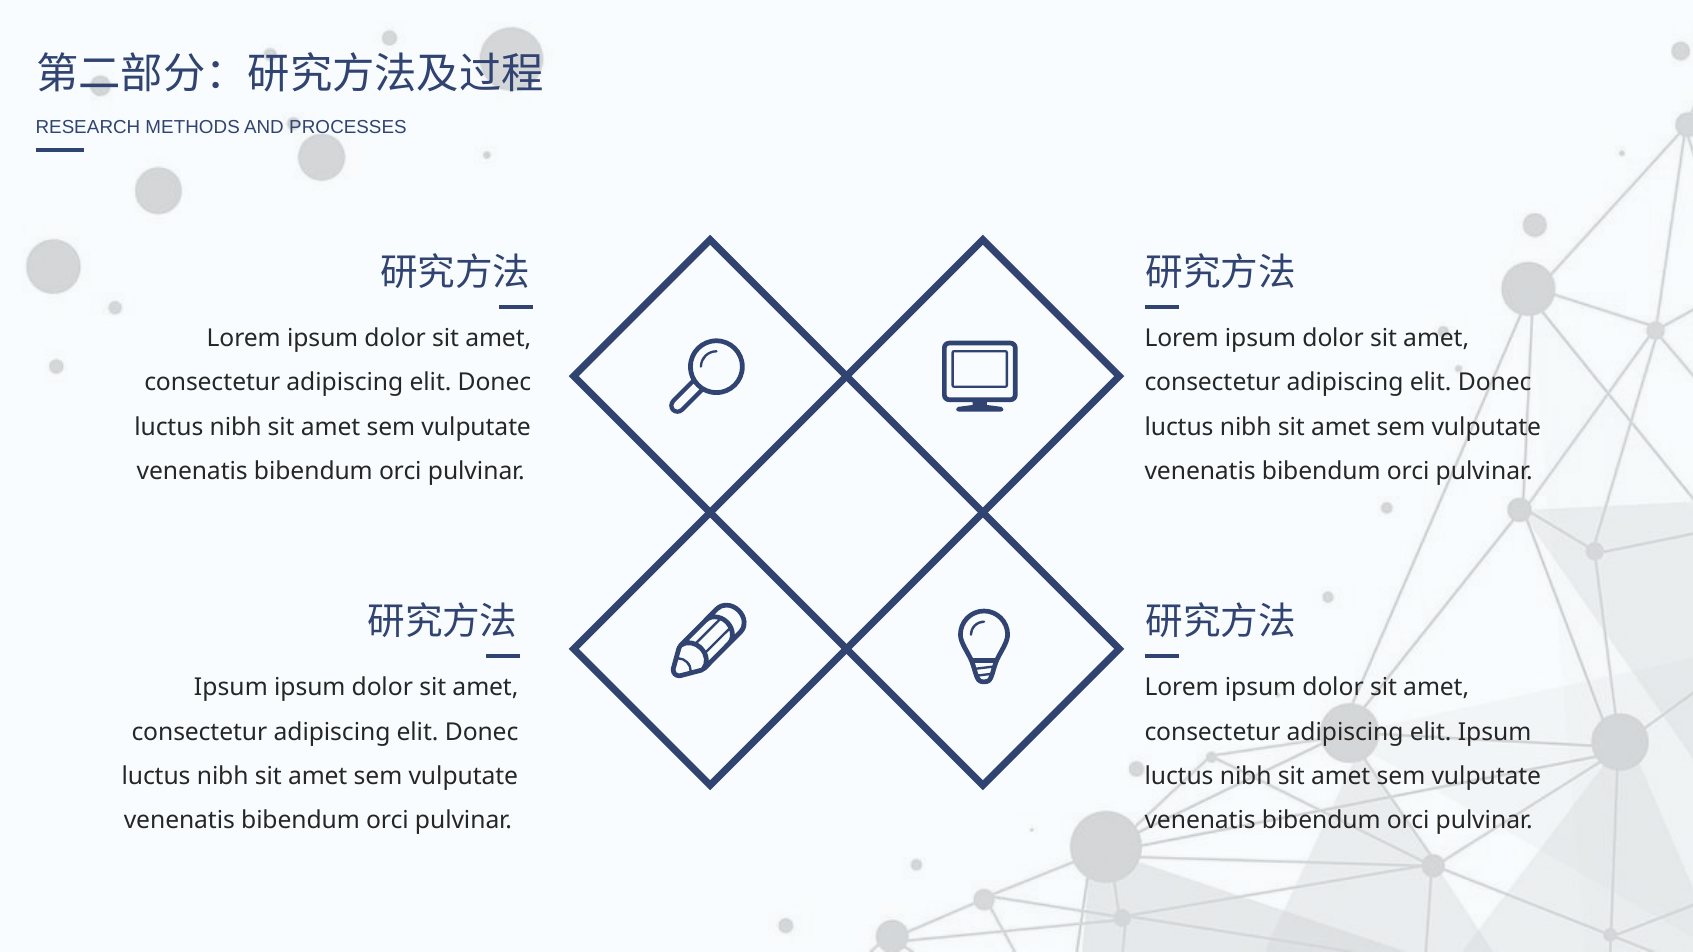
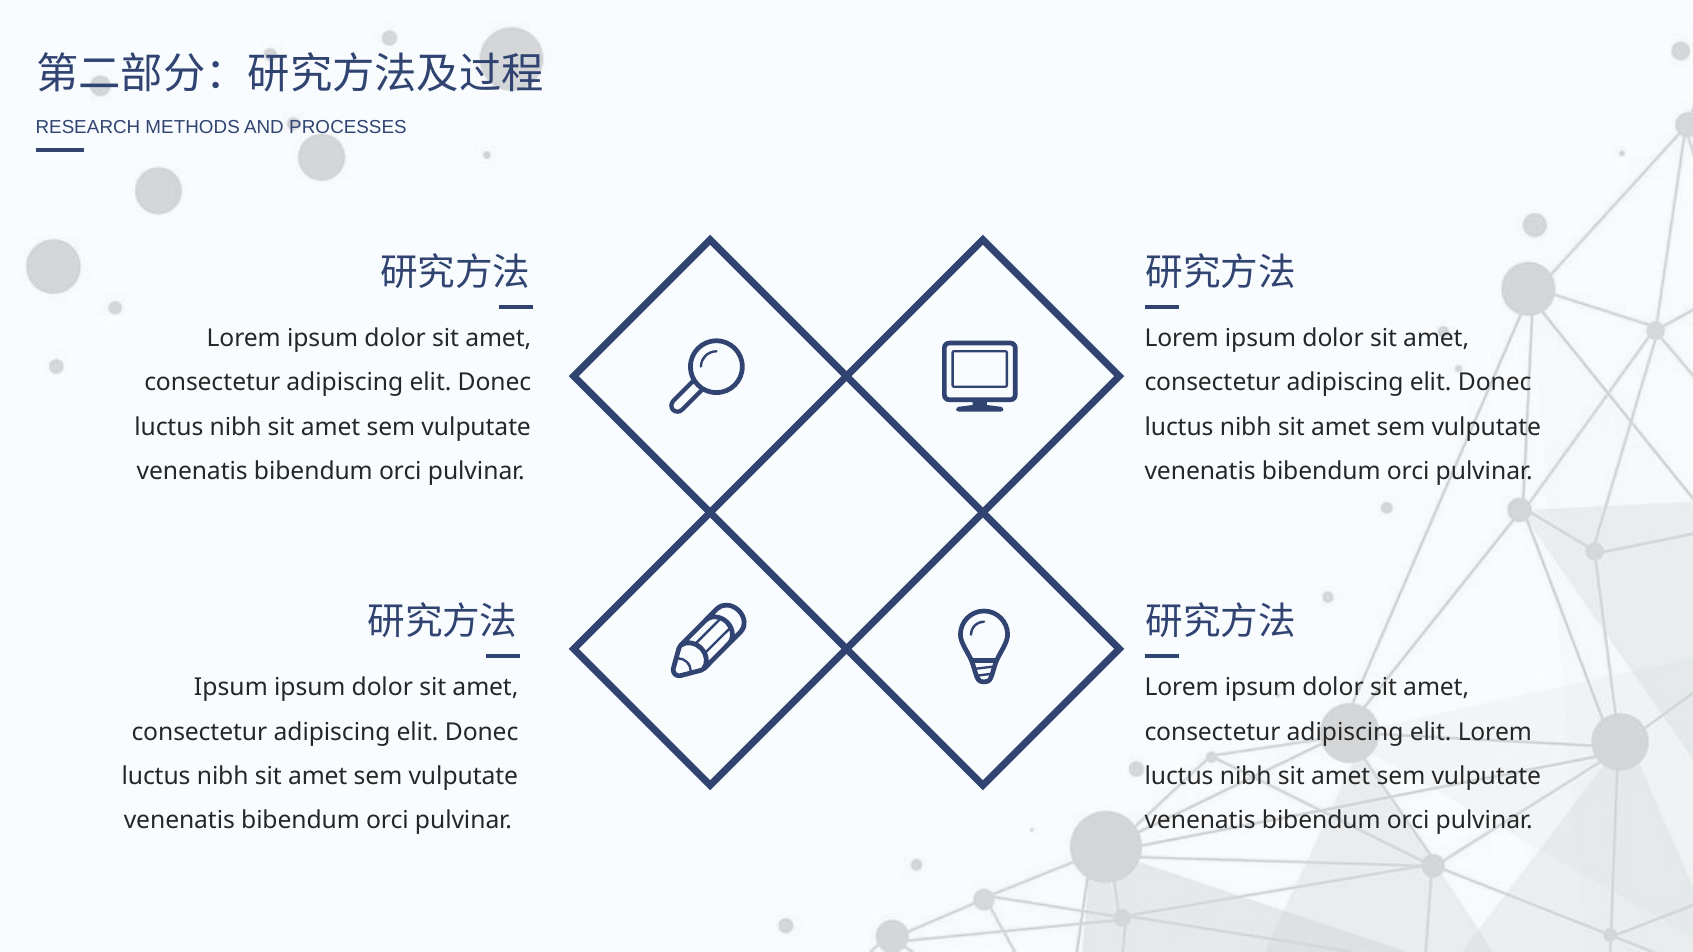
elit Ipsum: Ipsum -> Lorem
